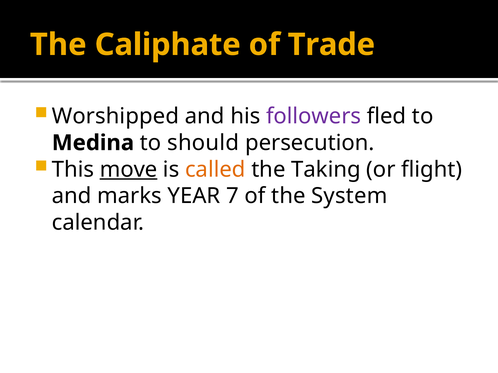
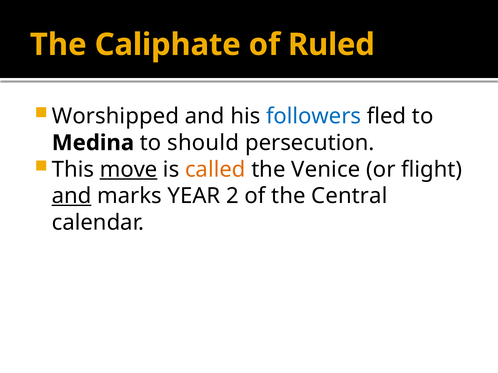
Trade: Trade -> Ruled
followers colour: purple -> blue
Taking: Taking -> Venice
and at (72, 196) underline: none -> present
7: 7 -> 2
System: System -> Central
